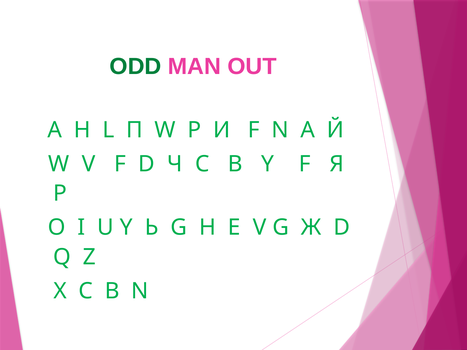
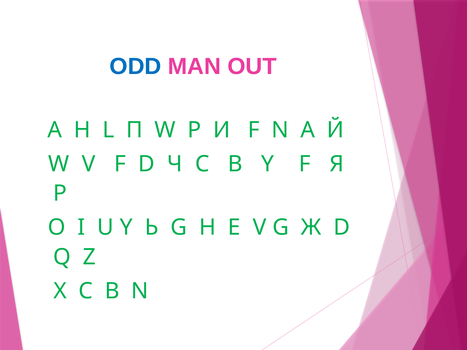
ODD colour: green -> blue
